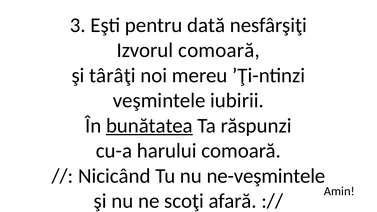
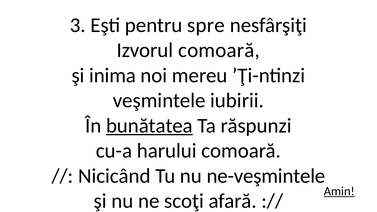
dată: dată -> spre
târâţi: târâţi -> inima
Amin underline: none -> present
